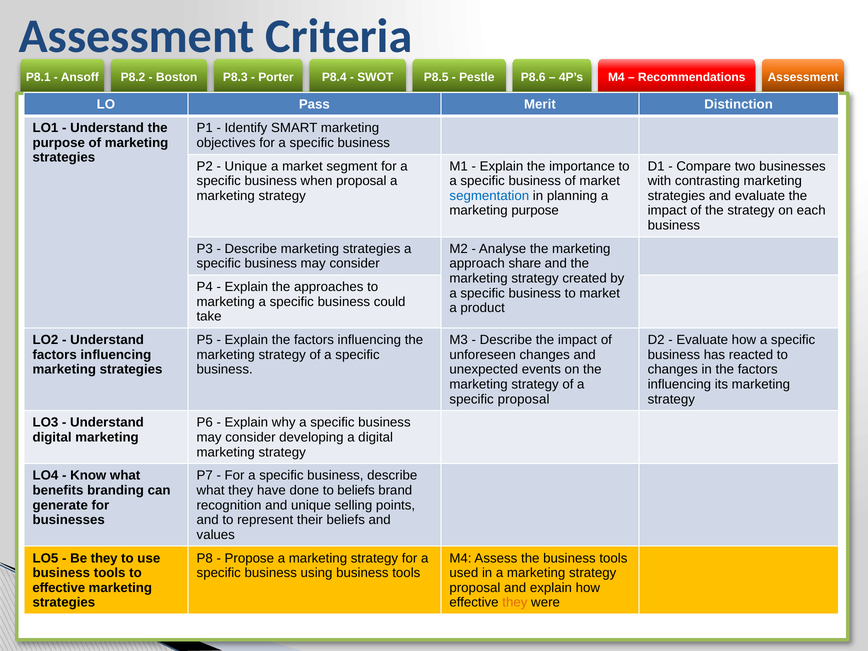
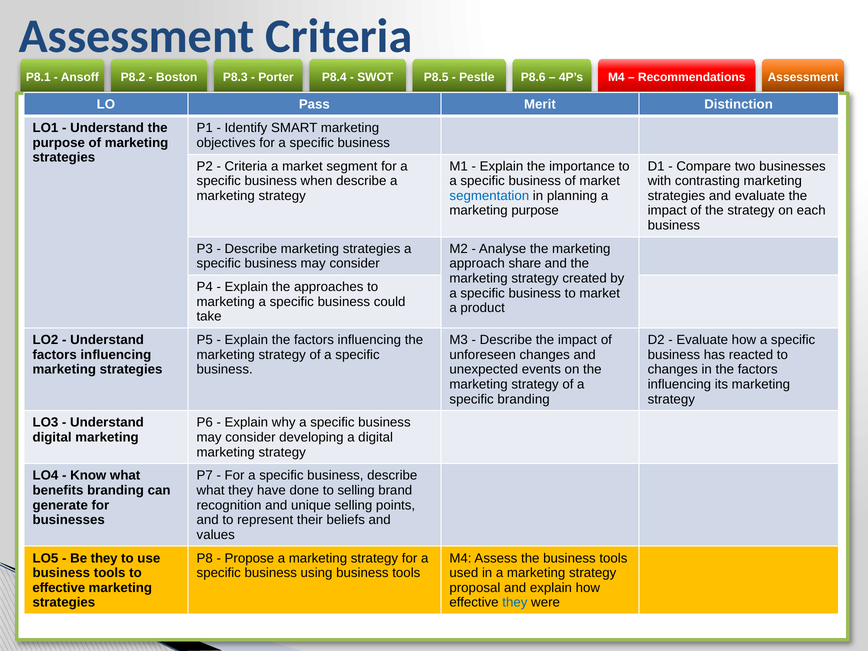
Unique at (246, 166): Unique -> Criteria
when proposal: proposal -> describe
specific proposal: proposal -> branding
to beliefs: beliefs -> selling
they at (515, 602) colour: orange -> blue
